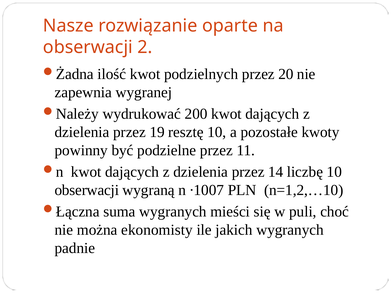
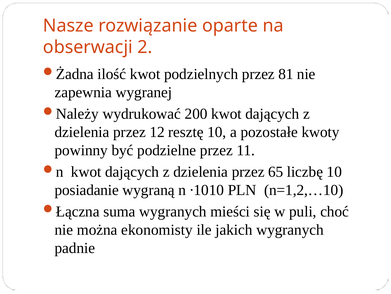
20: 20 -> 81
19: 19 -> 12
14: 14 -> 65
obserwacji at (87, 190): obserwacji -> posiadanie
∙1007: ∙1007 -> ∙1010
